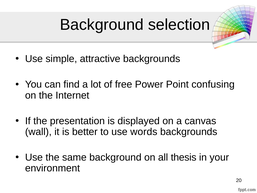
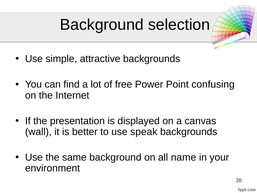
words: words -> speak
thesis: thesis -> name
